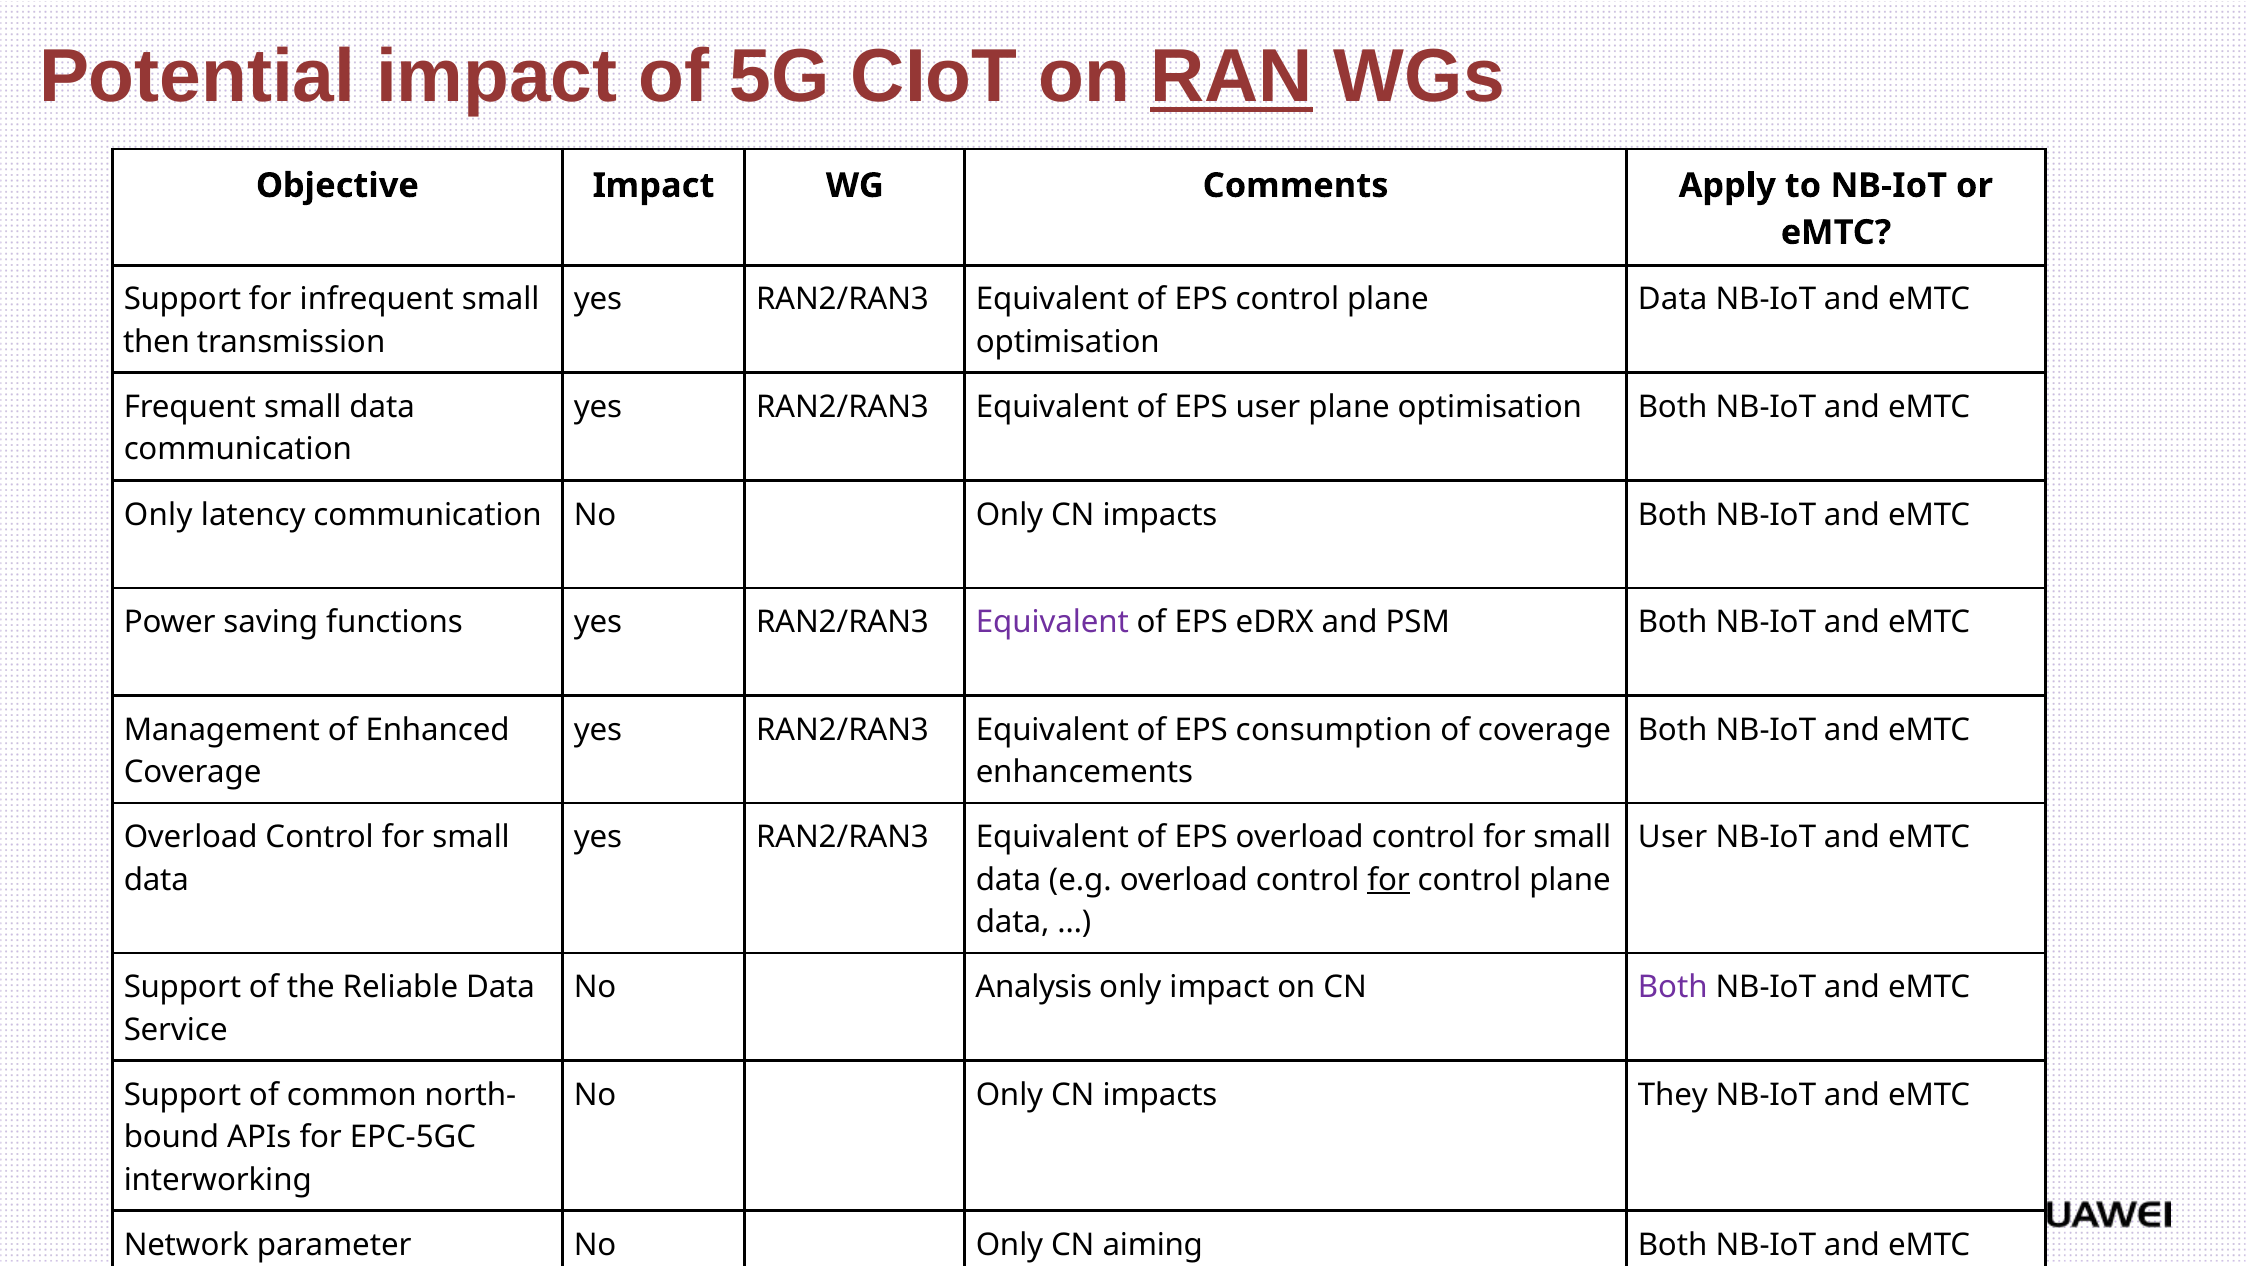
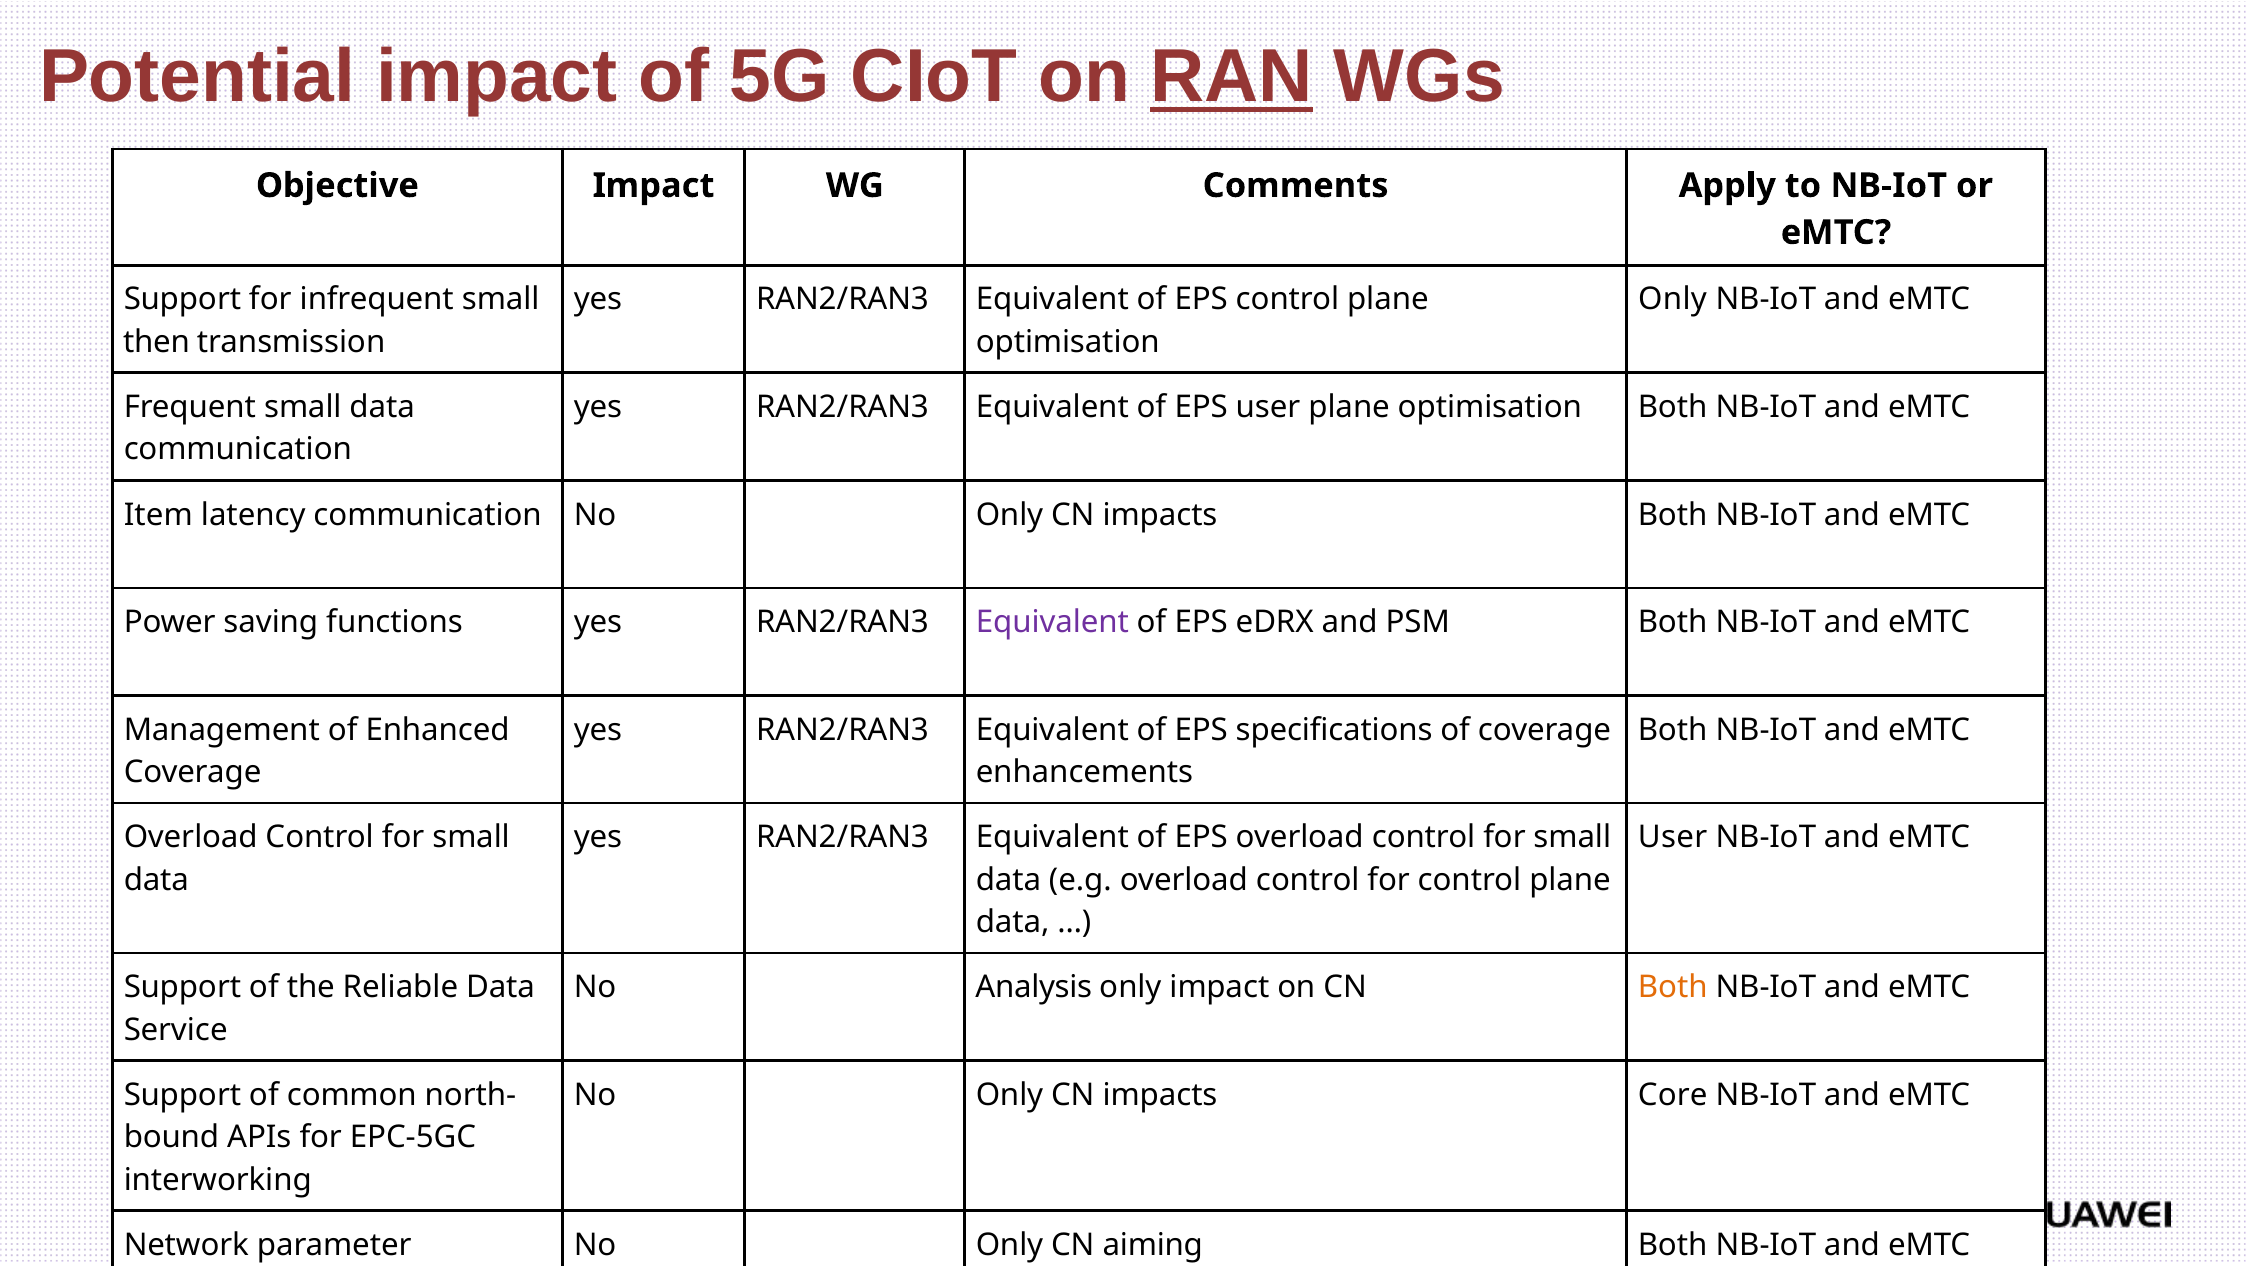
Data at (1673, 300): Data -> Only
Only at (158, 515): Only -> Item
consumption: consumption -> specifications
for at (1389, 880) underline: present -> none
Both at (1673, 987) colour: purple -> orange
They: They -> Core
